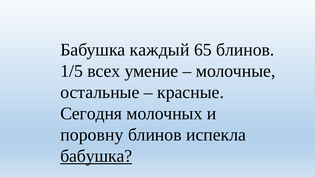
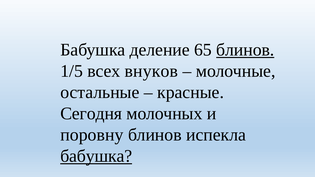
каждый: каждый -> деление
блинов at (245, 50) underline: none -> present
умение: умение -> внуков
